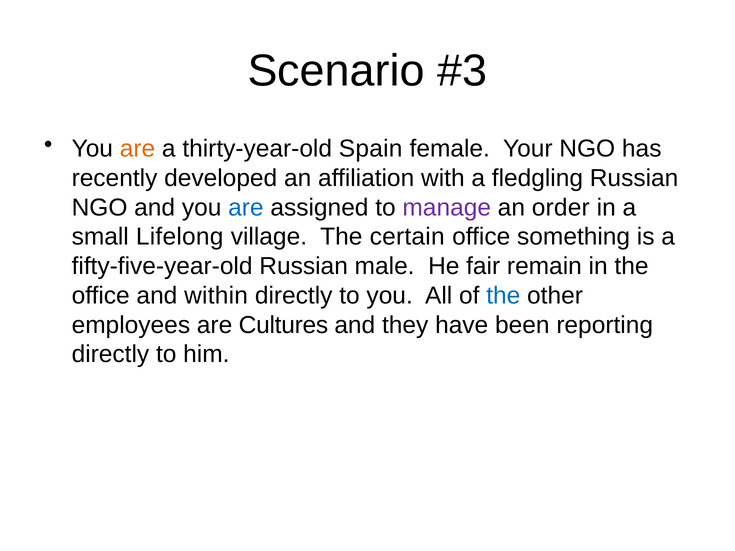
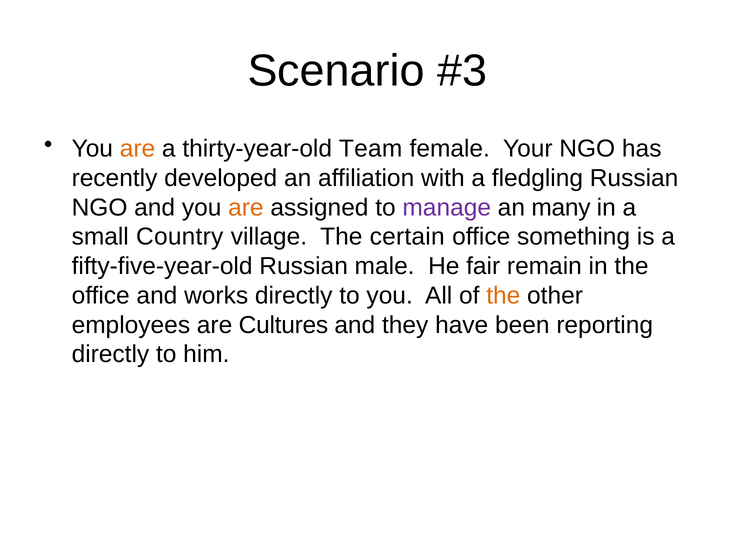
Spain: Spain -> Team
are at (246, 208) colour: blue -> orange
order: order -> many
Lifelong: Lifelong -> Country
within: within -> works
the at (503, 296) colour: blue -> orange
